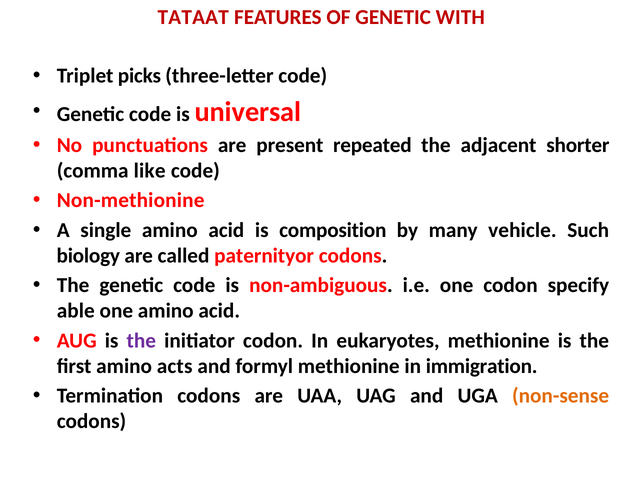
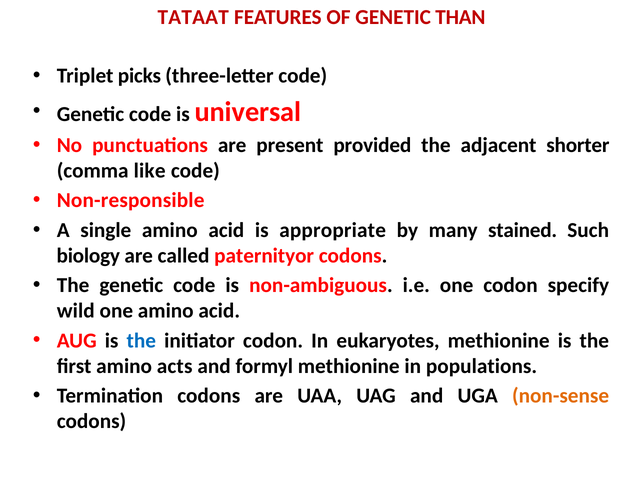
WITH: WITH -> THAN
repeated: repeated -> provided
Non-methionine: Non-methionine -> Non-responsible
composition: composition -> appropriate
vehicle: vehicle -> stained
able: able -> wild
the at (141, 340) colour: purple -> blue
immigration: immigration -> populations
